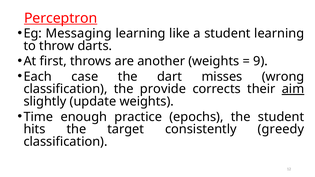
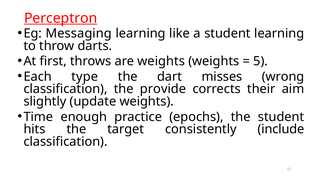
are another: another -> weights
9: 9 -> 5
case: case -> type
aim underline: present -> none
greedy: greedy -> include
